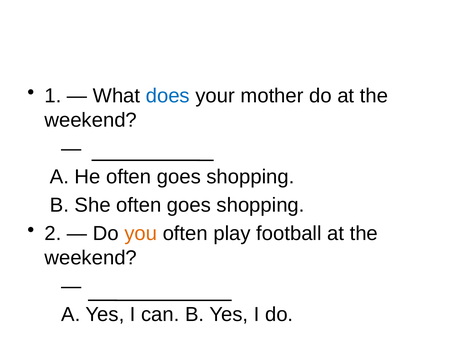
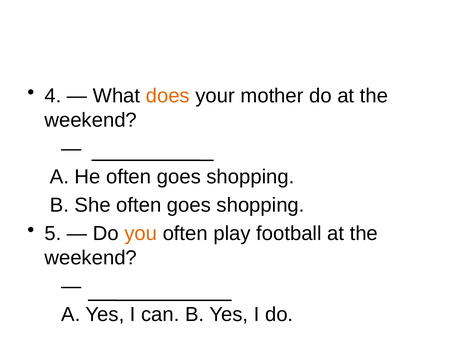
1: 1 -> 4
does colour: blue -> orange
2: 2 -> 5
